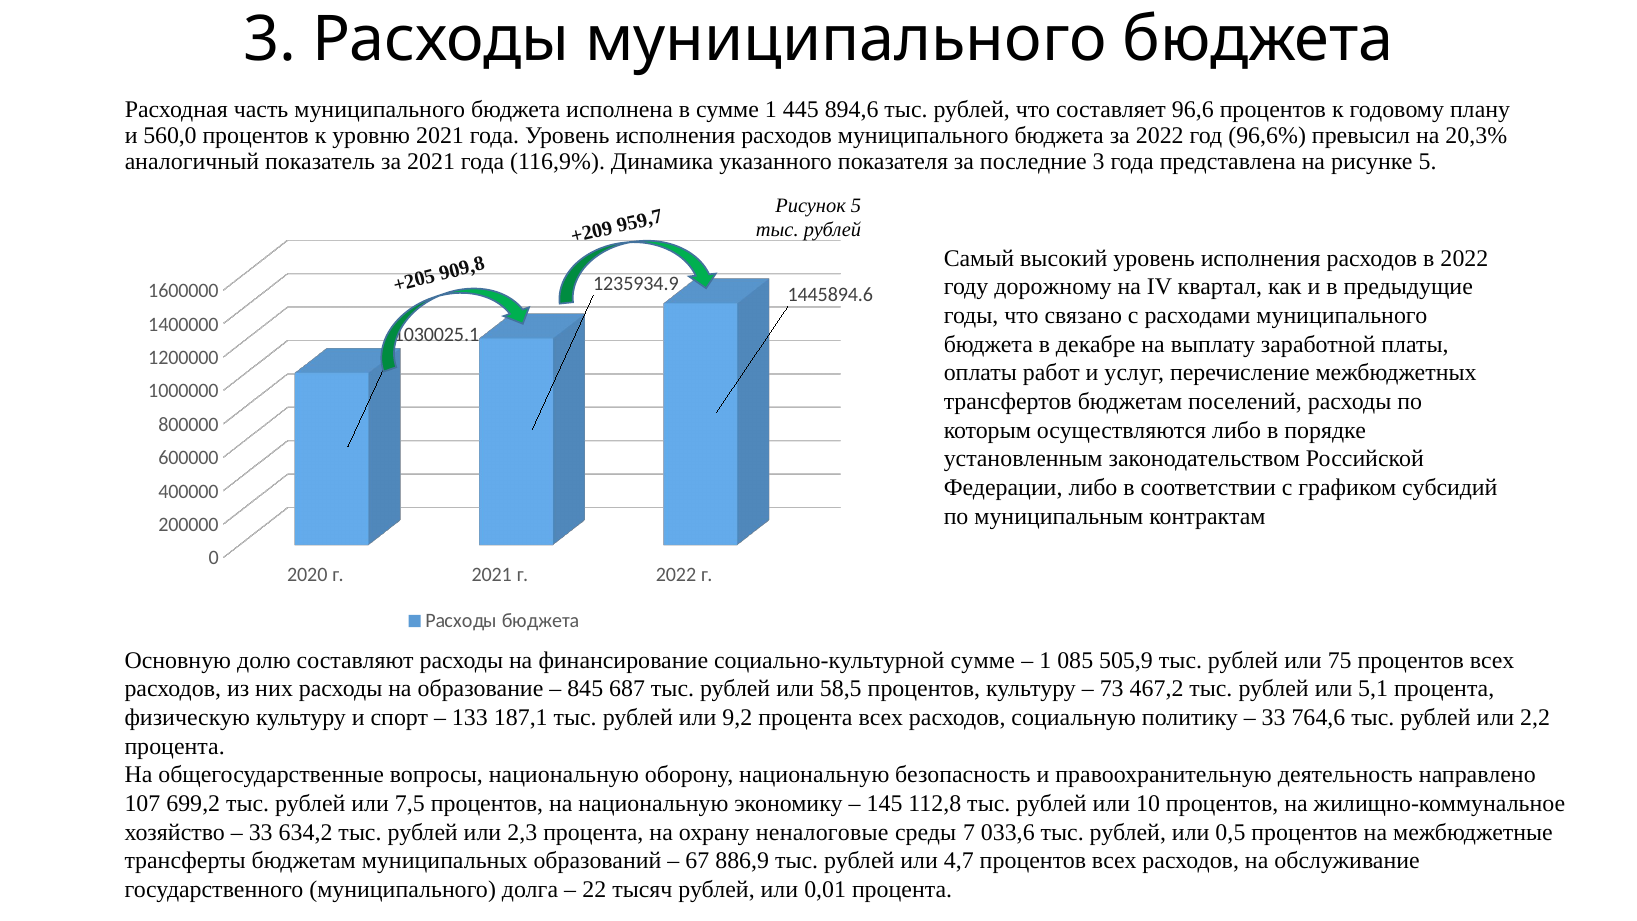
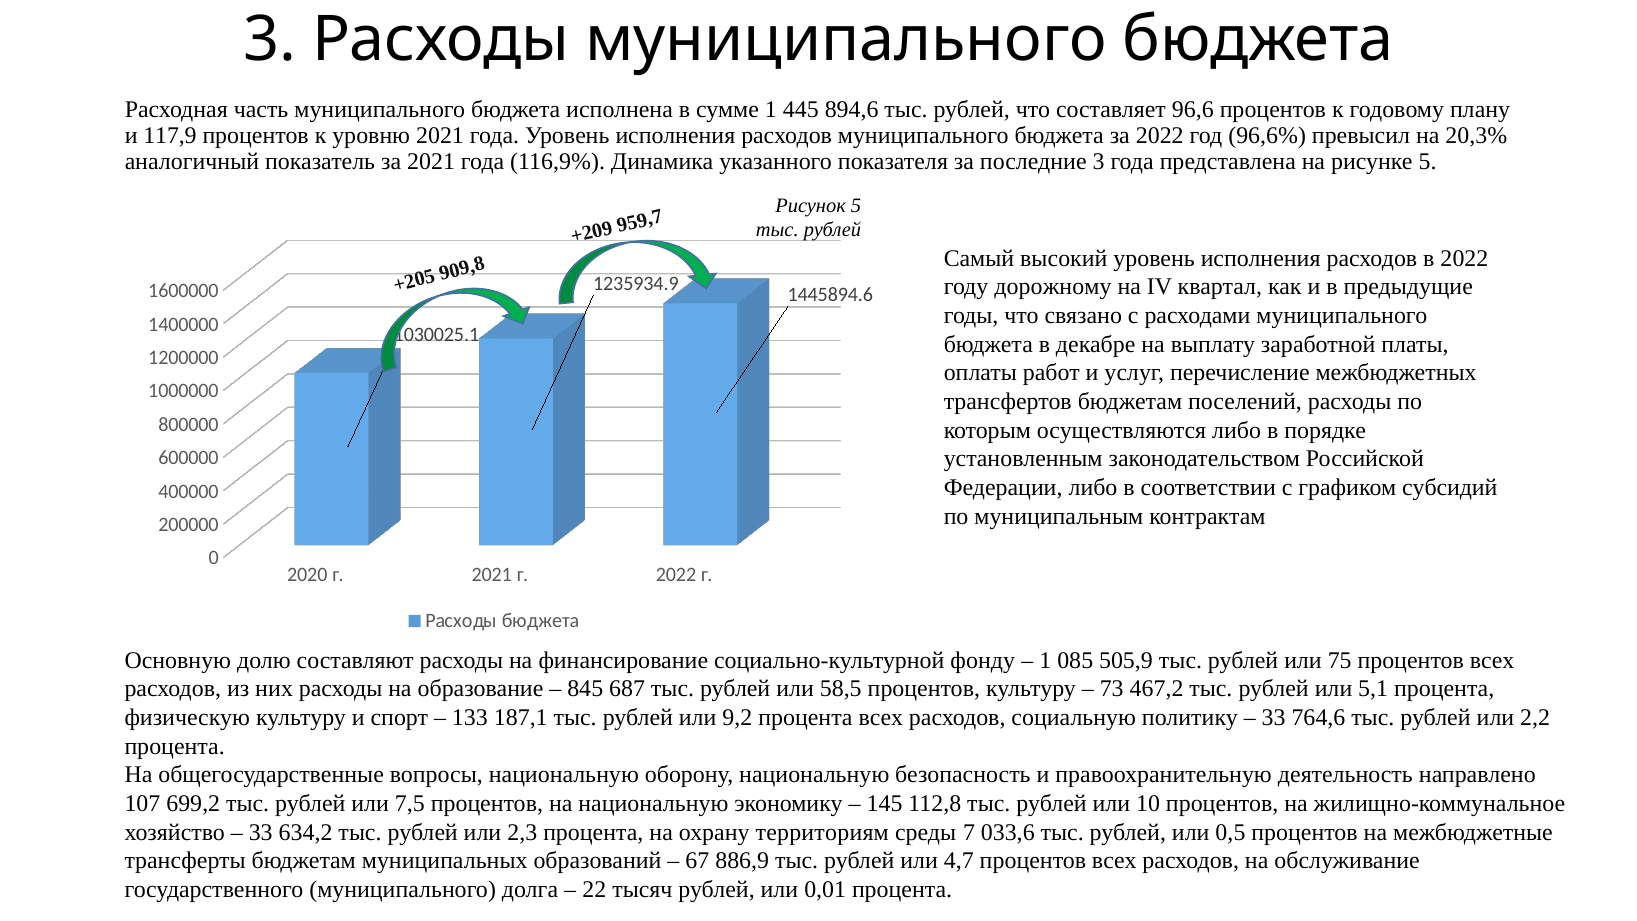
560,0: 560,0 -> 117,9
социально-культурной сумме: сумме -> фонду
неналоговые: неналоговые -> территориям
